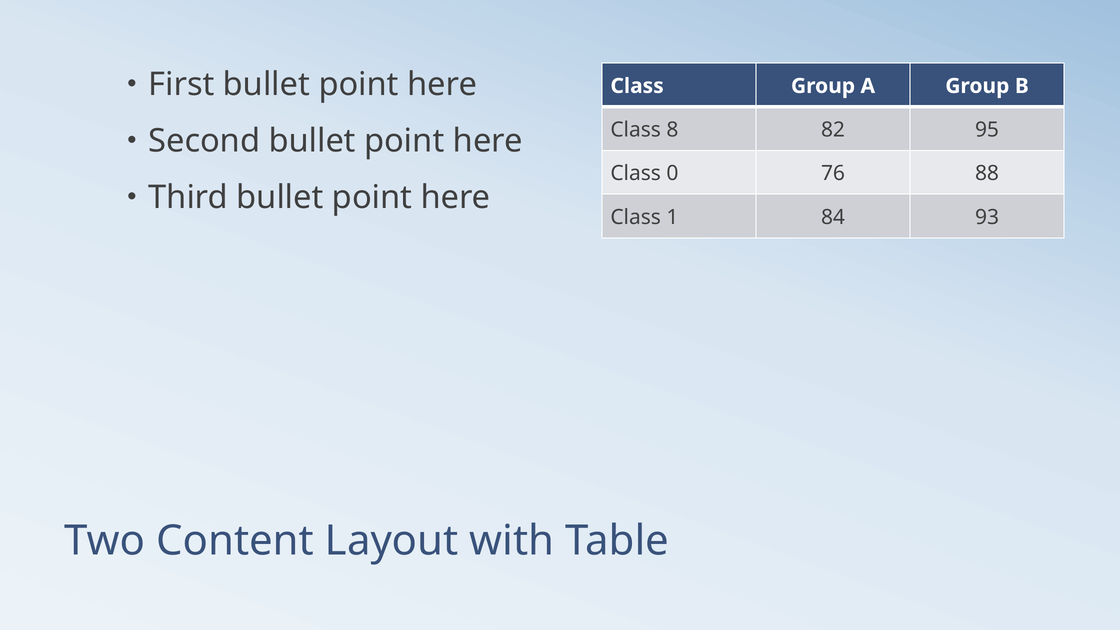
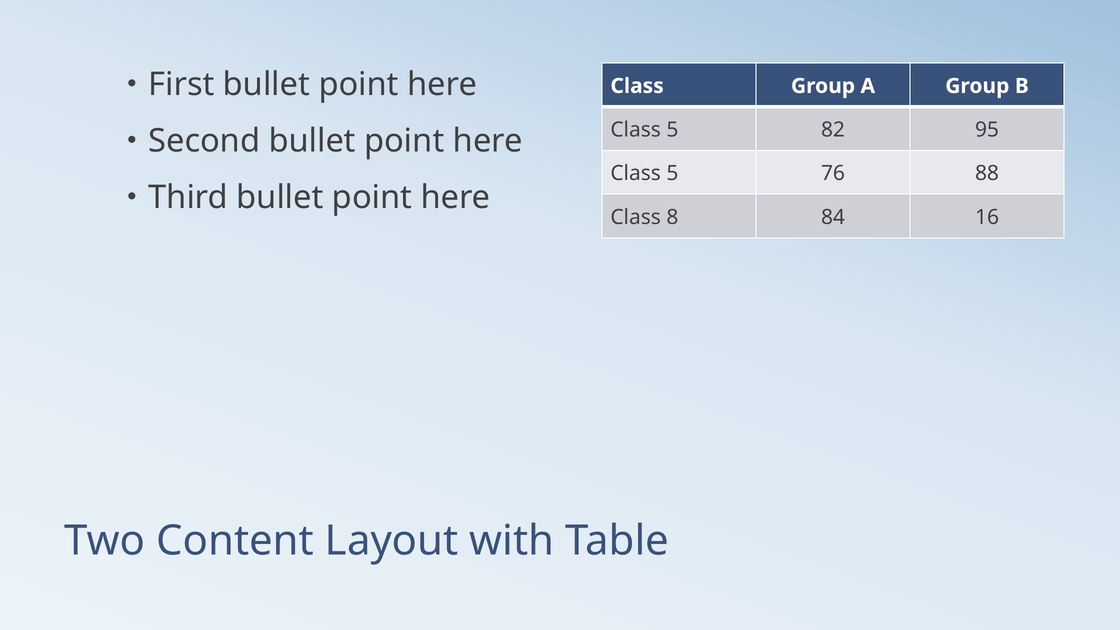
8 at (672, 130): 8 -> 5
0 at (672, 174): 0 -> 5
1: 1 -> 8
93: 93 -> 16
